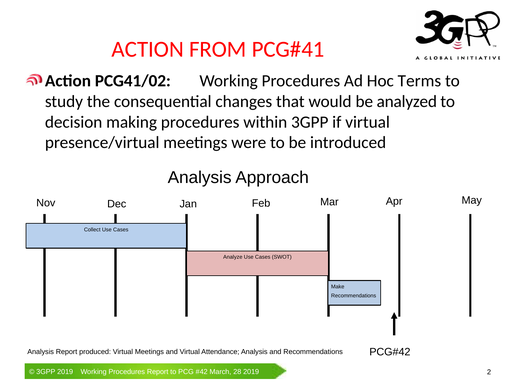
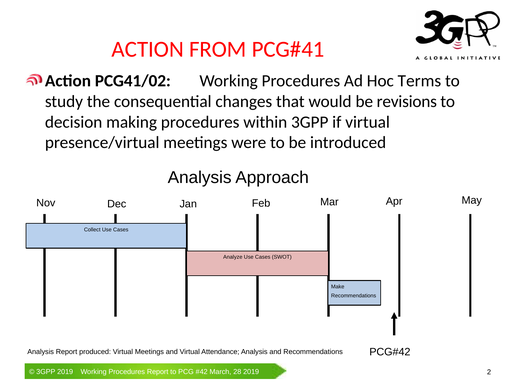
analyzed: analyzed -> revisions
